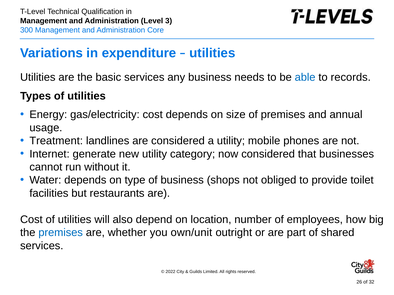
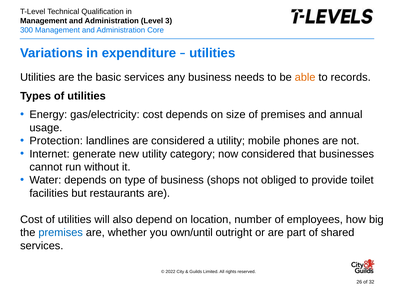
able colour: blue -> orange
Treatment: Treatment -> Protection
own/unit: own/unit -> own/until
